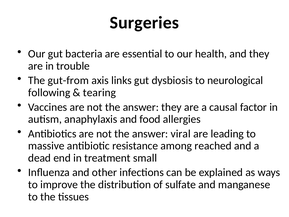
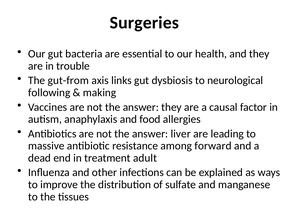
tearing: tearing -> making
viral: viral -> liver
reached: reached -> forward
small: small -> adult
